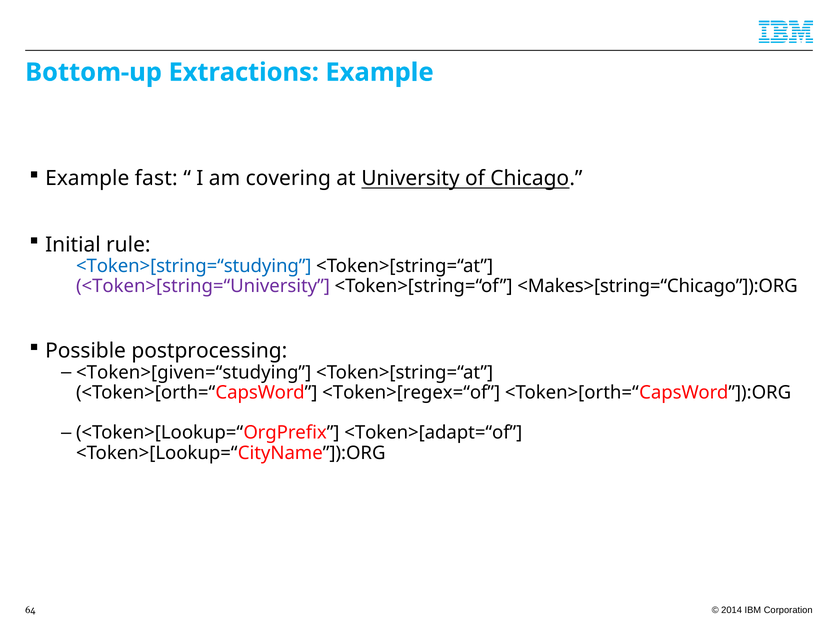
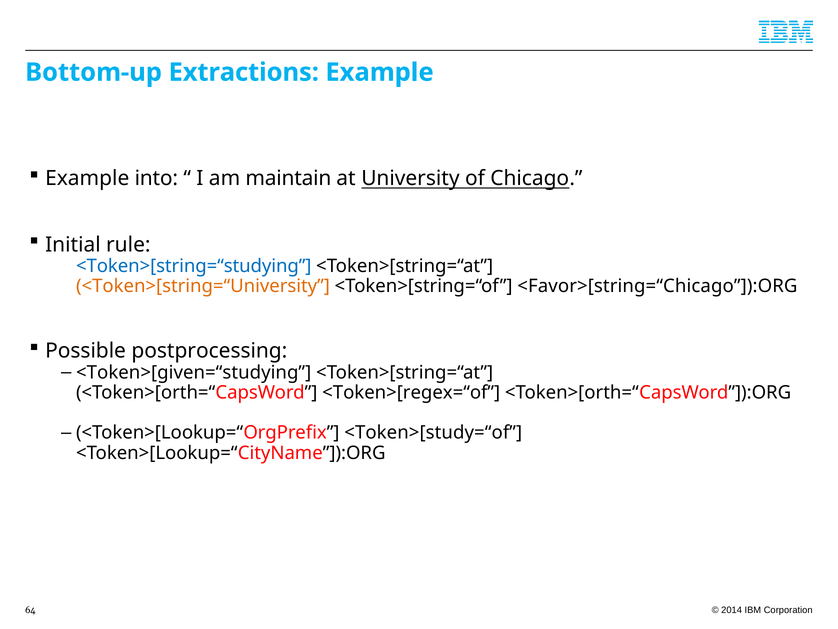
fast: fast -> into
covering: covering -> maintain
<Token>[string=“University colour: purple -> orange
<Makes>[string=“Chicago”]):ORG: <Makes>[string=“Chicago”]):ORG -> <Favor>[string=“Chicago”]):ORG
<Token>[adapt=“of: <Token>[adapt=“of -> <Token>[study=“of
